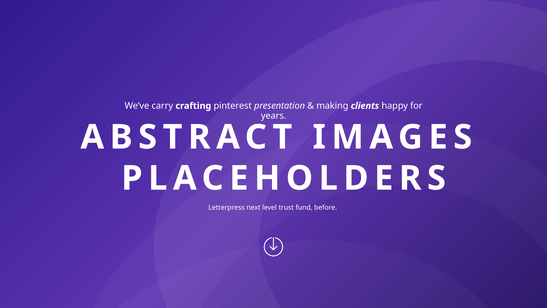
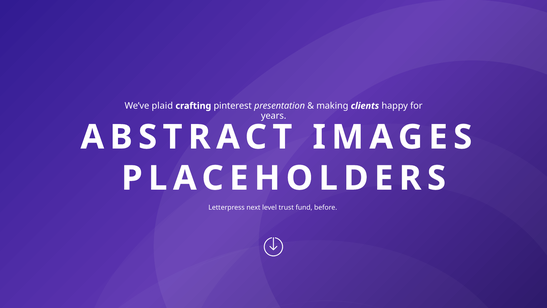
carry: carry -> plaid
